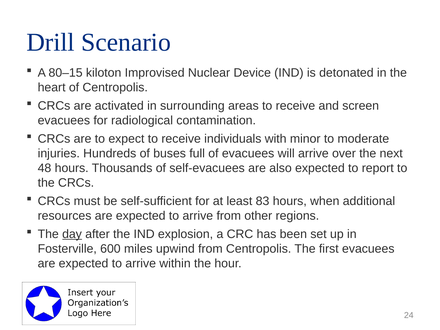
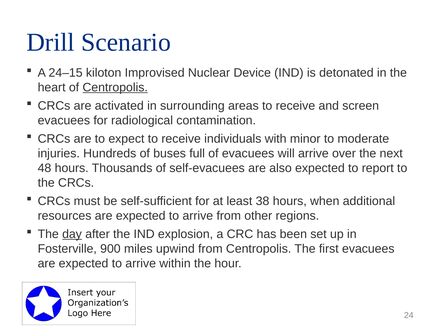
80–15: 80–15 -> 24–15
Centropolis at (115, 87) underline: none -> present
83: 83 -> 38
600: 600 -> 900
